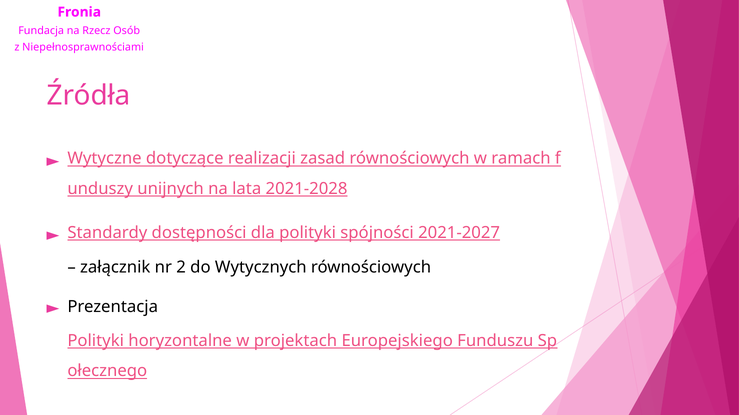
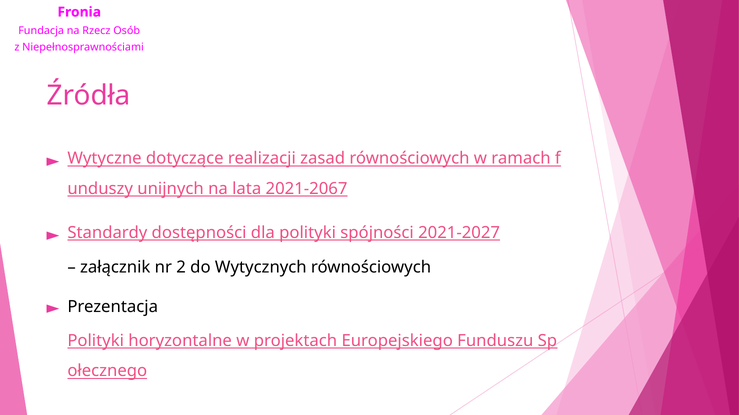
2021-2028: 2021-2028 -> 2021-2067
